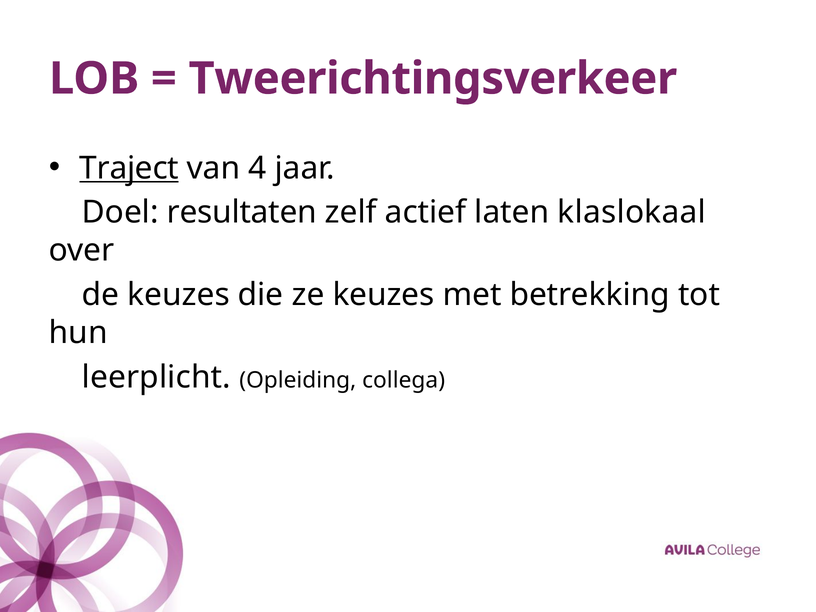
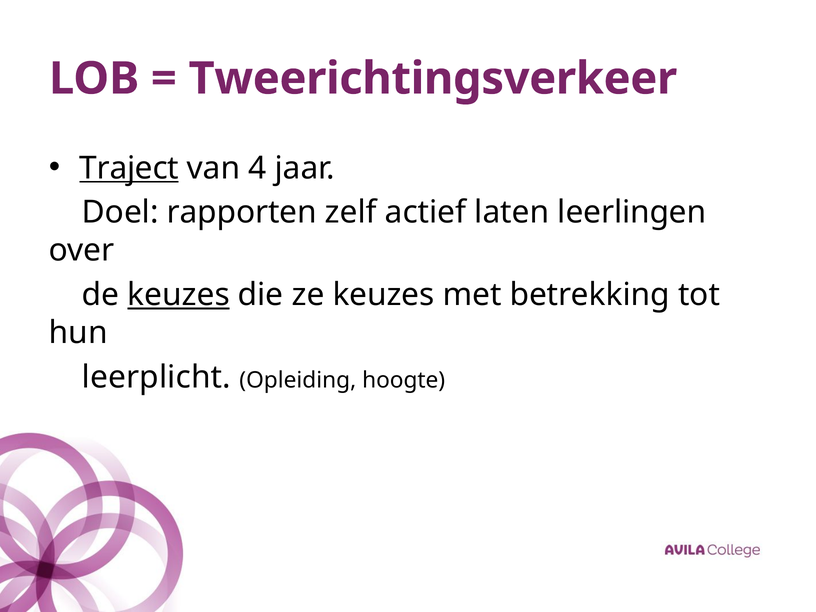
resultaten: resultaten -> rapporten
klaslokaal: klaslokaal -> leerlingen
keuzes at (179, 295) underline: none -> present
collega: collega -> hoogte
